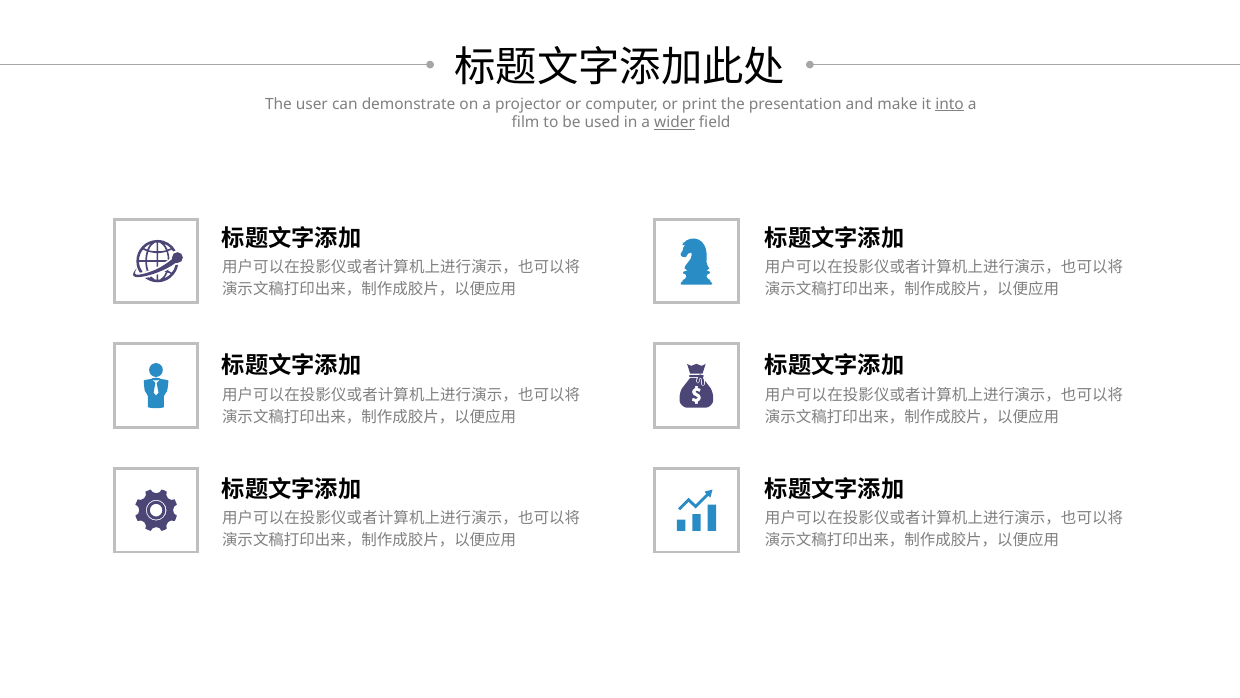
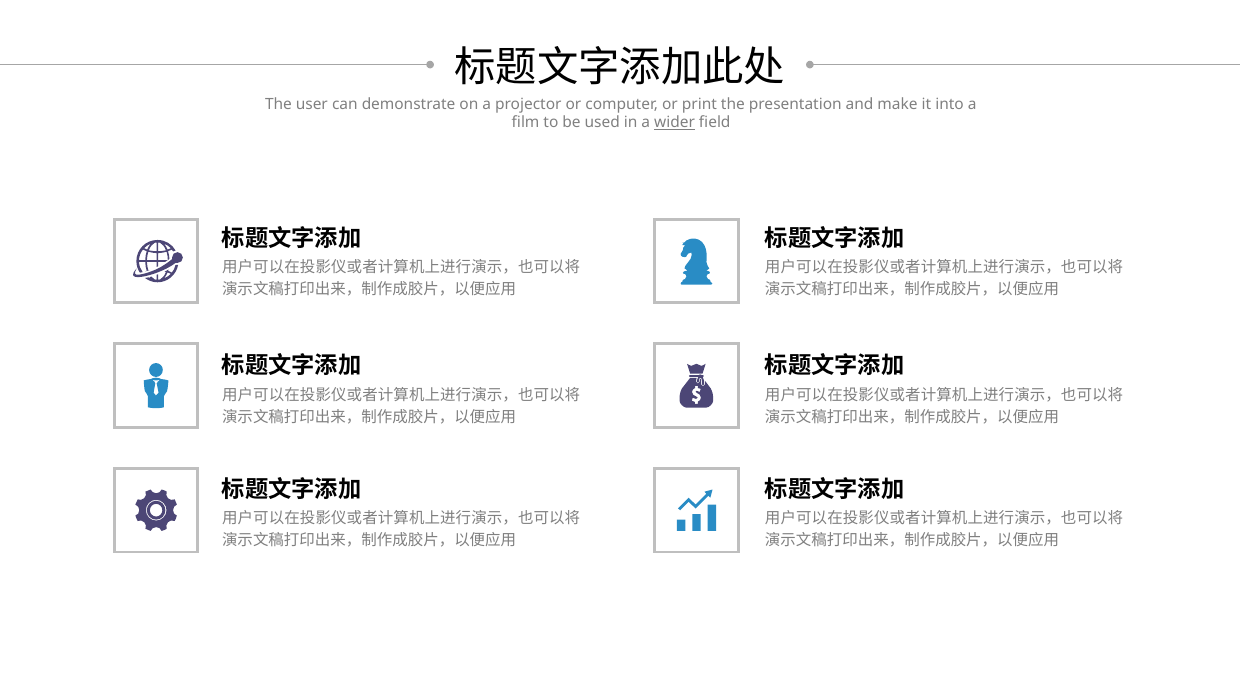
into underline: present -> none
